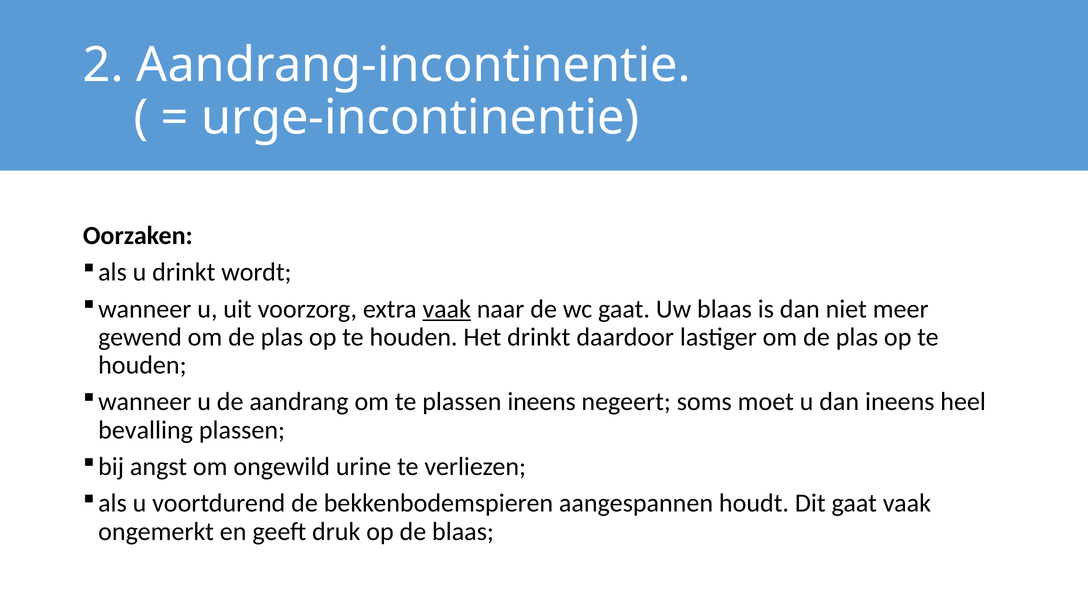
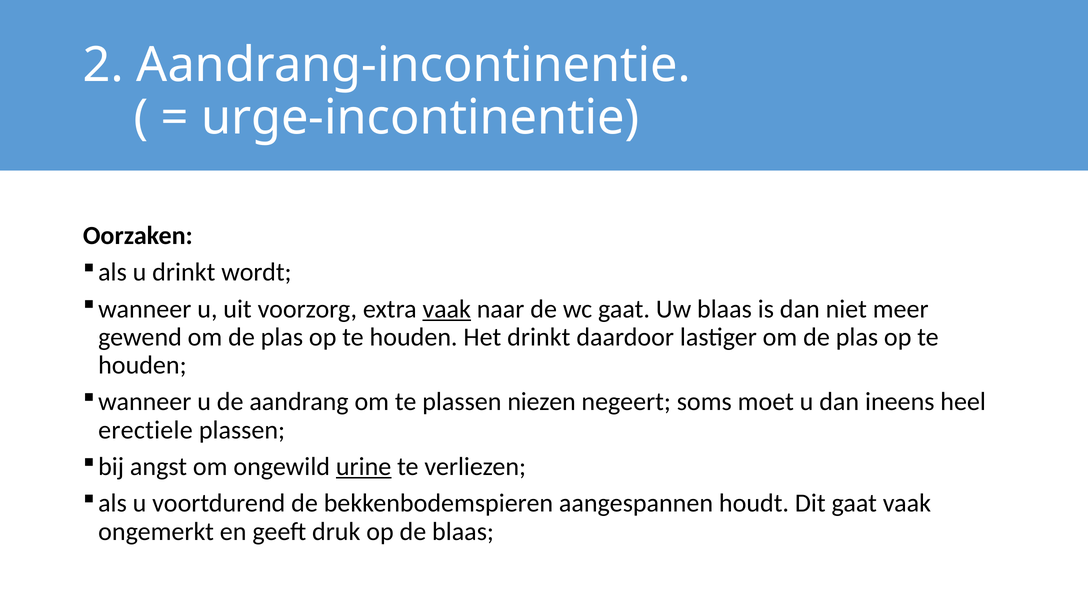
plassen ineens: ineens -> niezen
bevalling: bevalling -> erectiele
urine underline: none -> present
